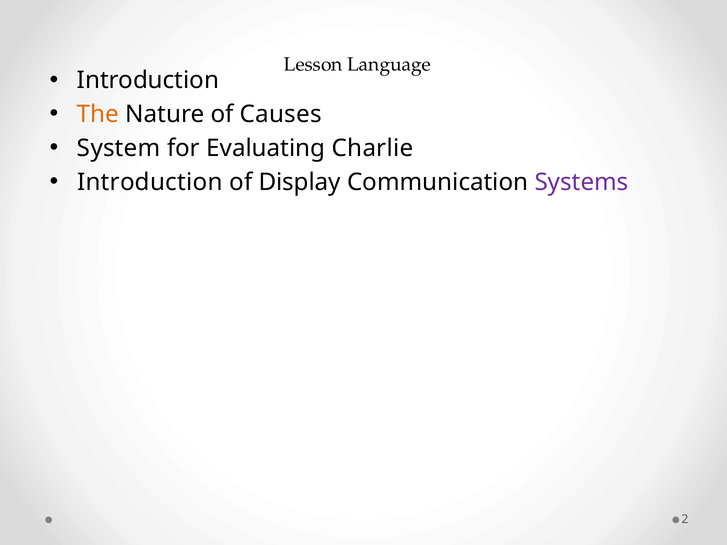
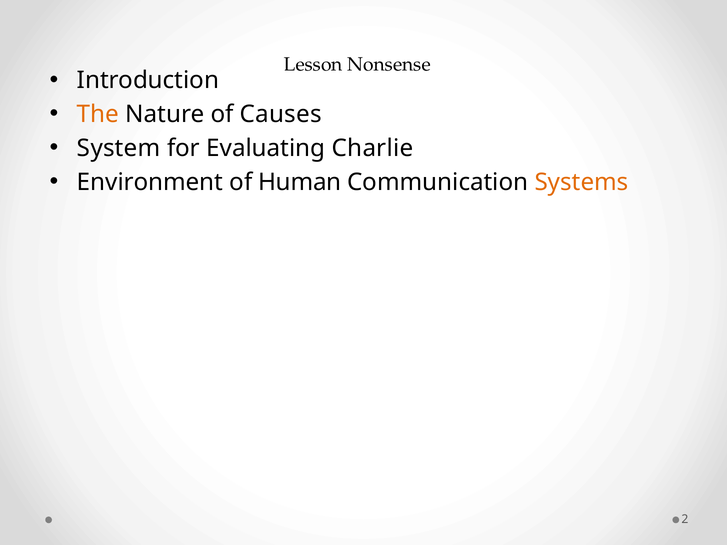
Language: Language -> Nonsense
Introduction at (150, 182): Introduction -> Environment
Display: Display -> Human
Systems colour: purple -> orange
